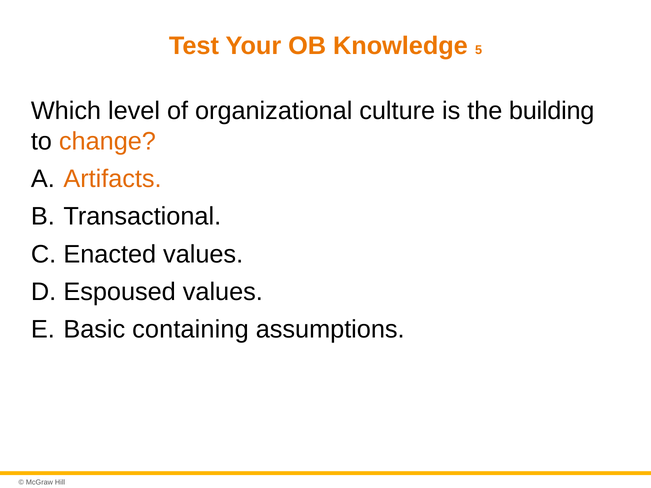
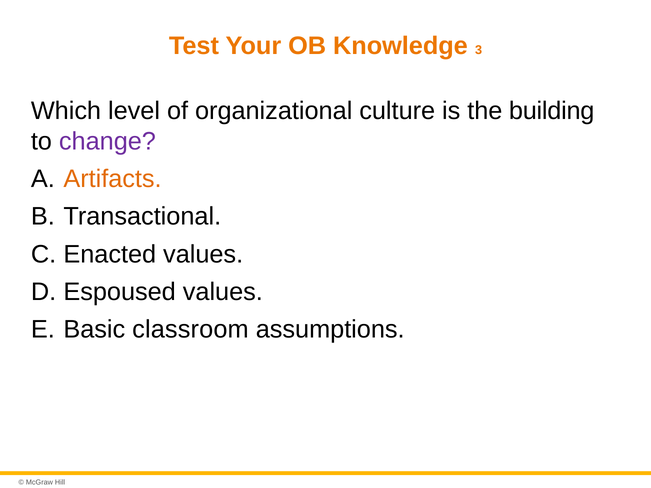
5: 5 -> 3
change colour: orange -> purple
containing: containing -> classroom
